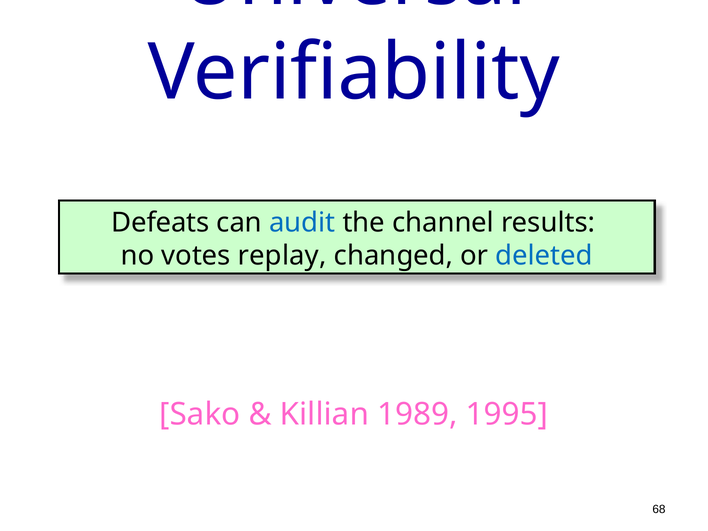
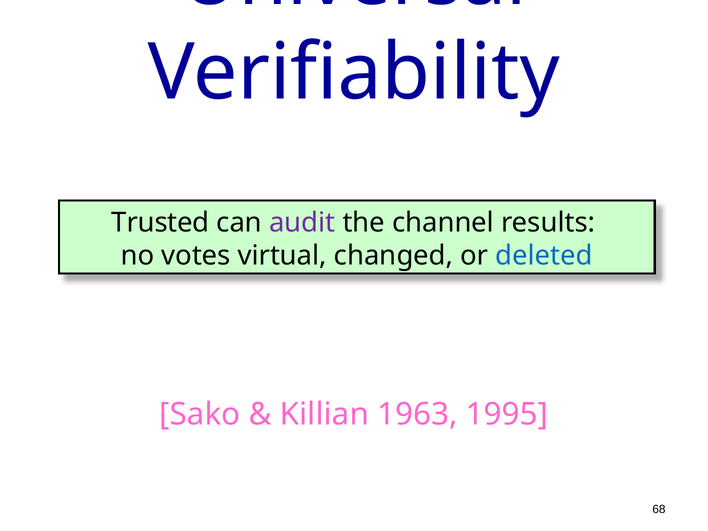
Defeats: Defeats -> Trusted
audit colour: blue -> purple
replay: replay -> virtual
1989: 1989 -> 1963
